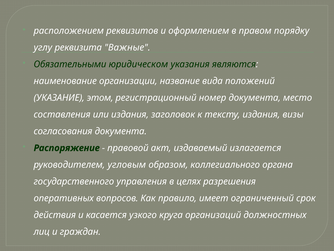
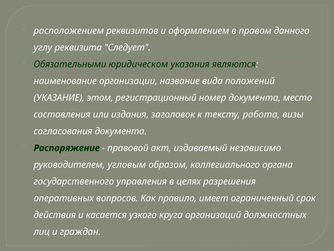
порядку: порядку -> данного
Важные: Важные -> Следует
тексту издания: издания -> работа
излагается: излагается -> независимо
